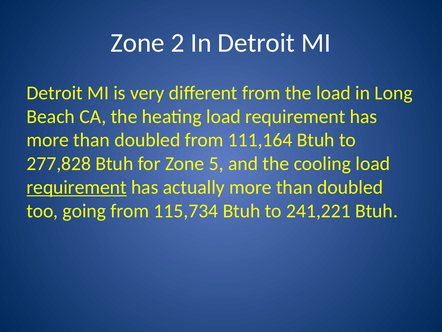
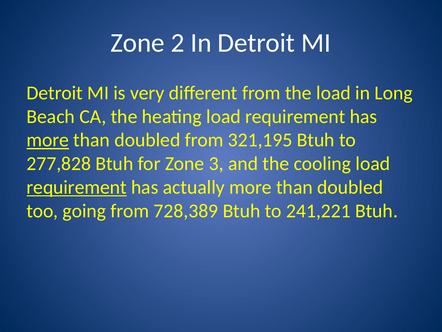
more at (48, 140) underline: none -> present
111,164: 111,164 -> 321,195
5: 5 -> 3
115,734: 115,734 -> 728,389
